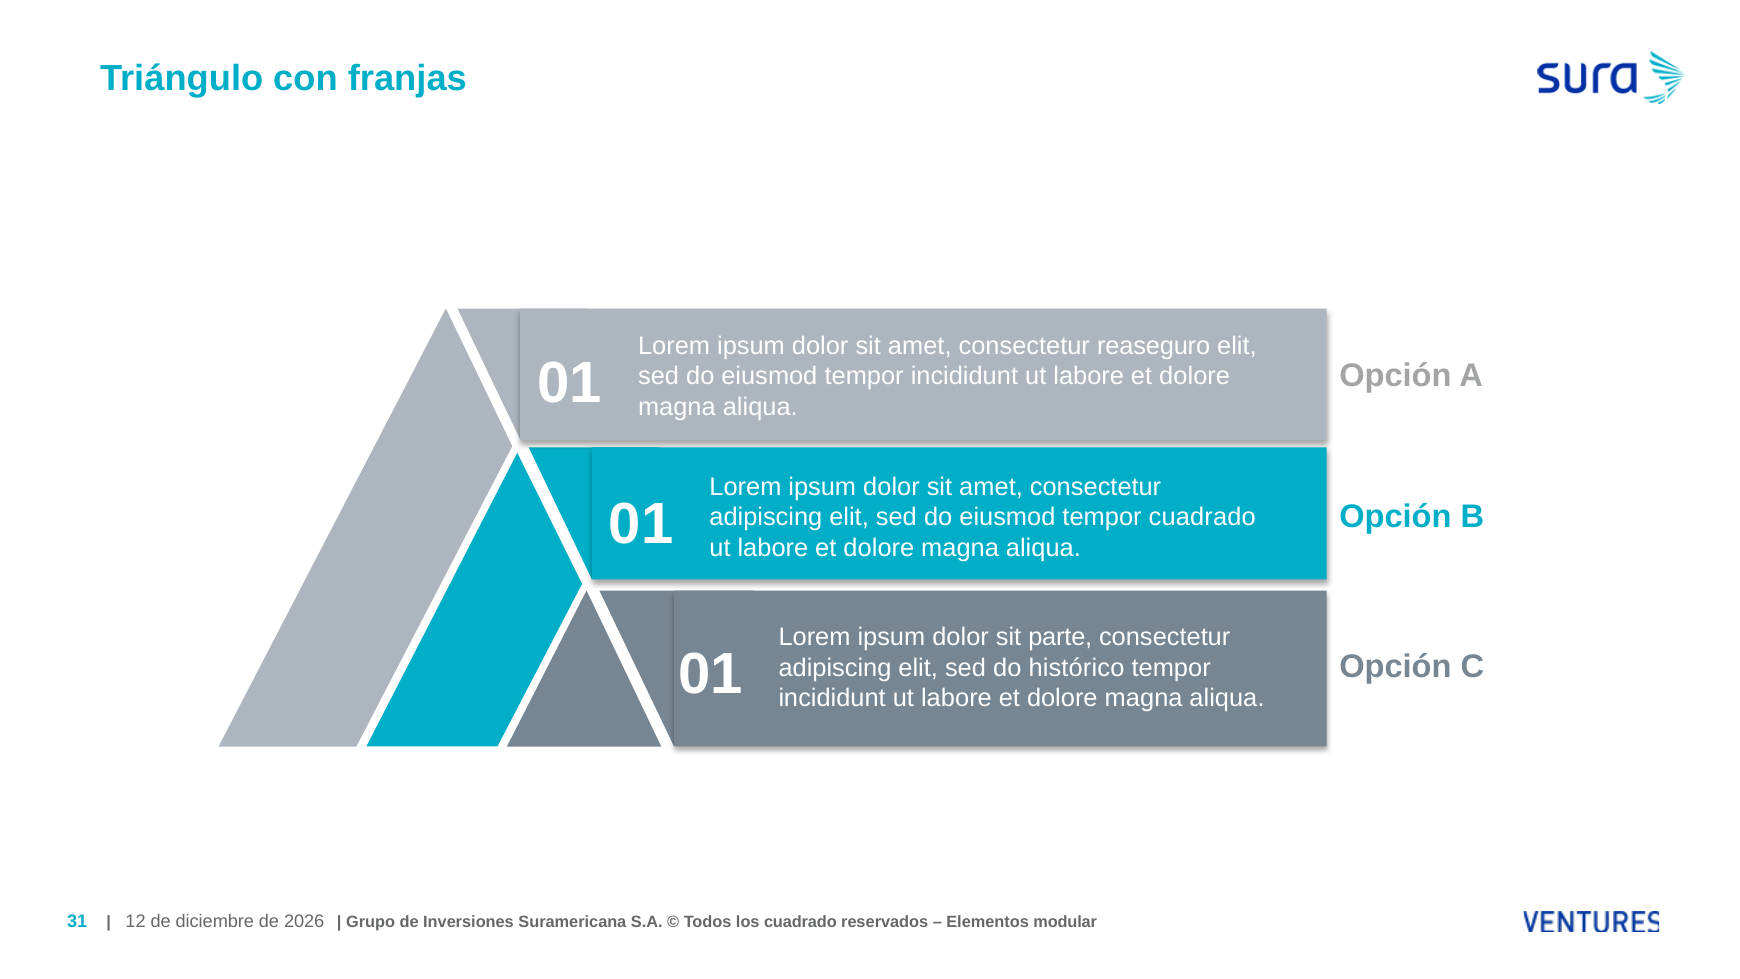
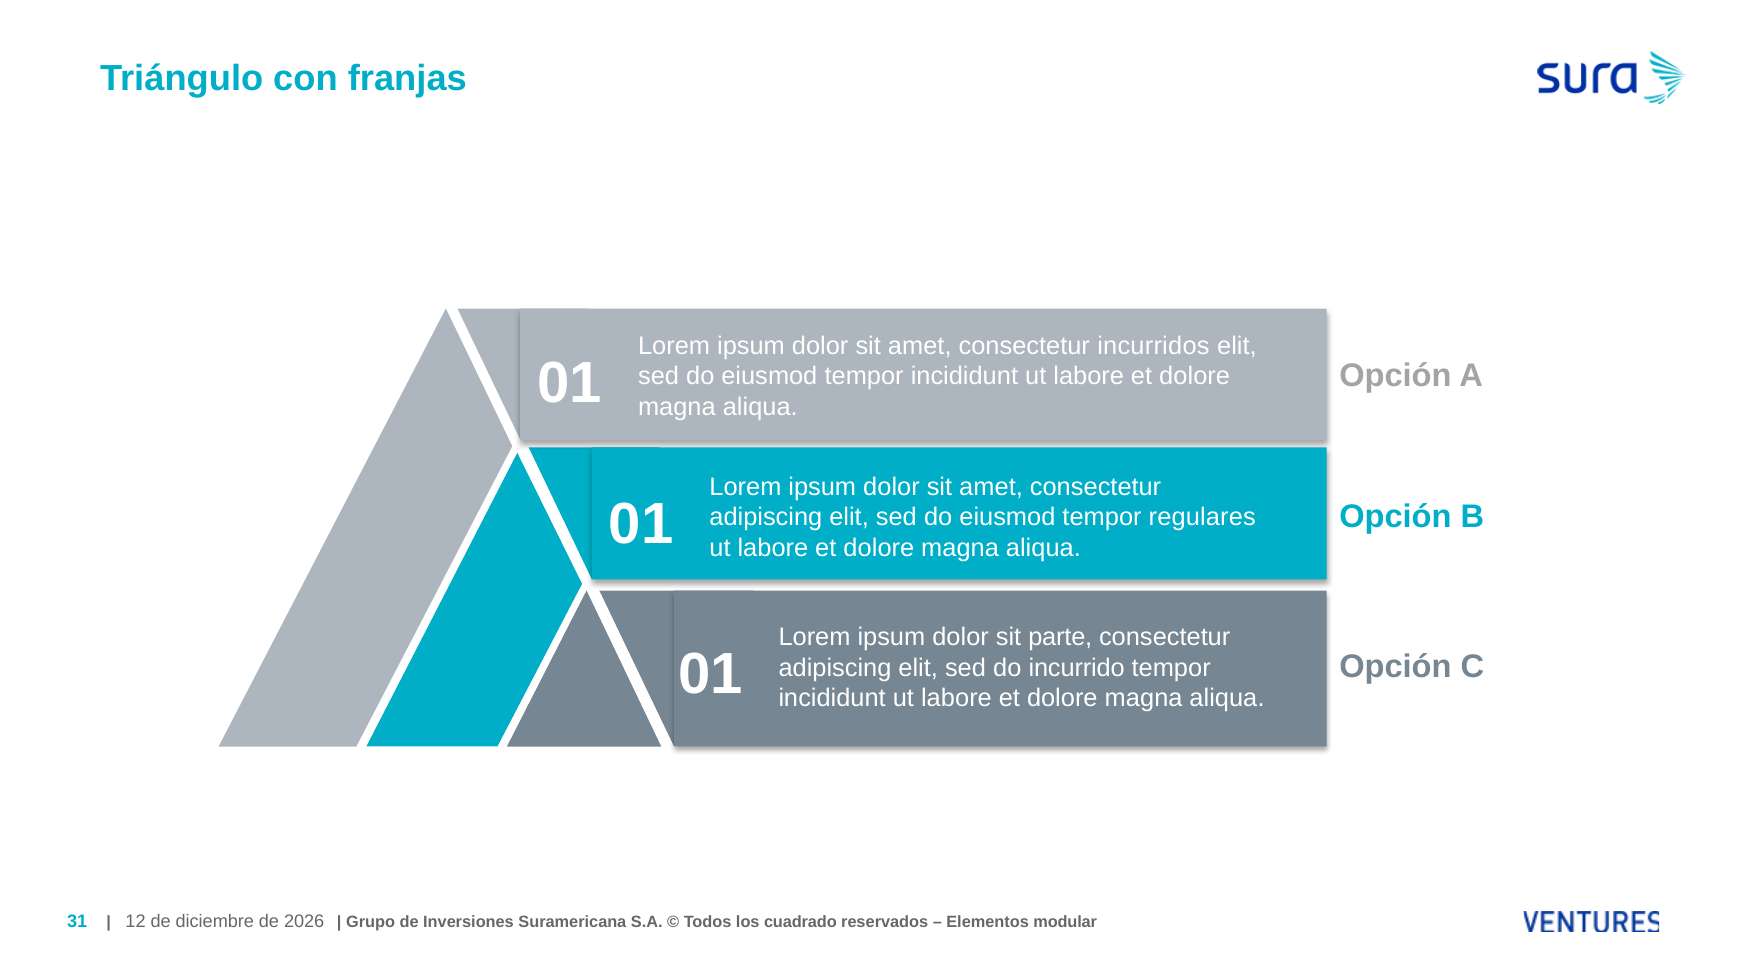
reaseguro: reaseguro -> incurridos
tempor cuadrado: cuadrado -> regulares
histórico: histórico -> incurrido
